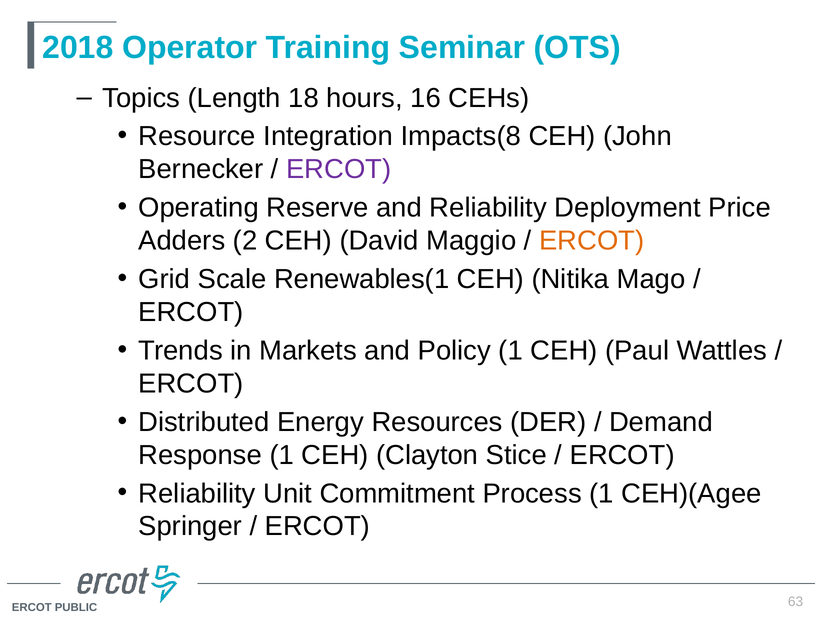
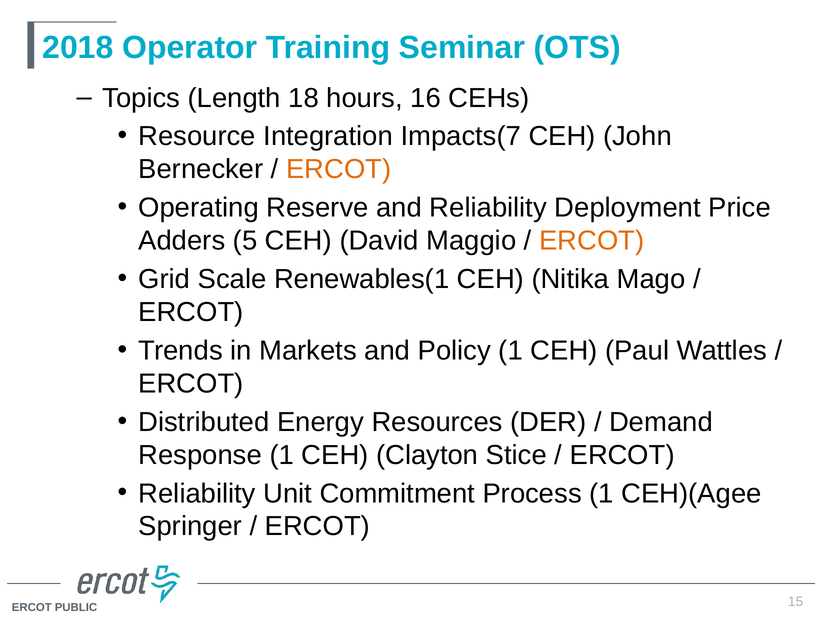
Impacts(8: Impacts(8 -> Impacts(7
ERCOT at (339, 169) colour: purple -> orange
2: 2 -> 5
63: 63 -> 15
